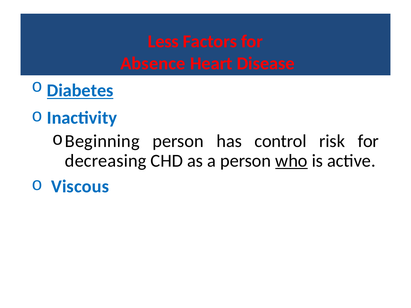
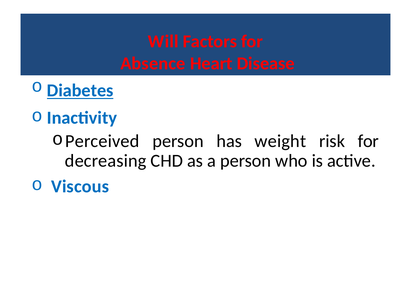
Less: Less -> Will
Beginning: Beginning -> Perceived
control: control -> weight
who underline: present -> none
